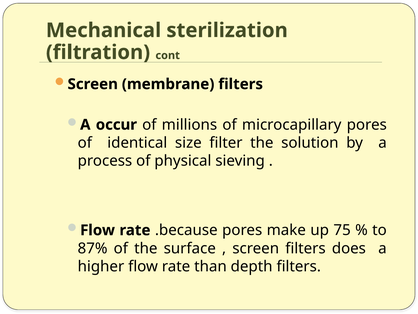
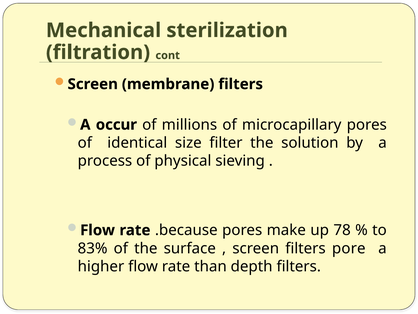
75: 75 -> 78
87%: 87% -> 83%
does: does -> pore
